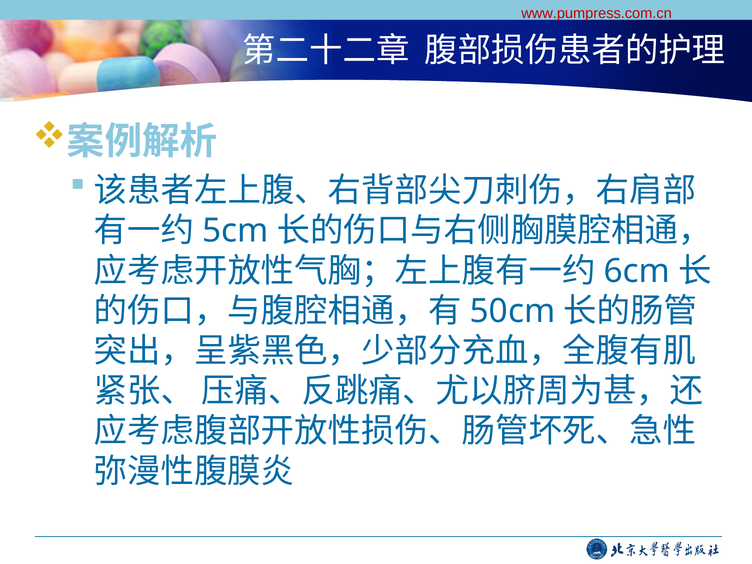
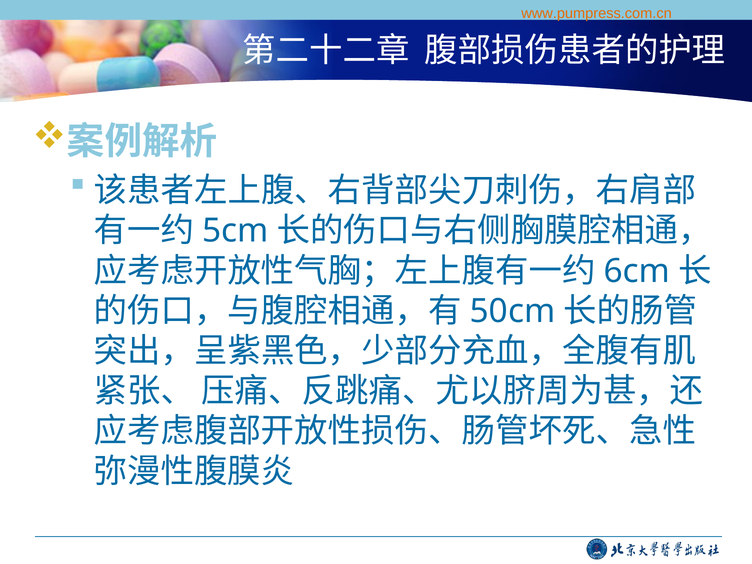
www.pumpress.com.cn colour: red -> orange
